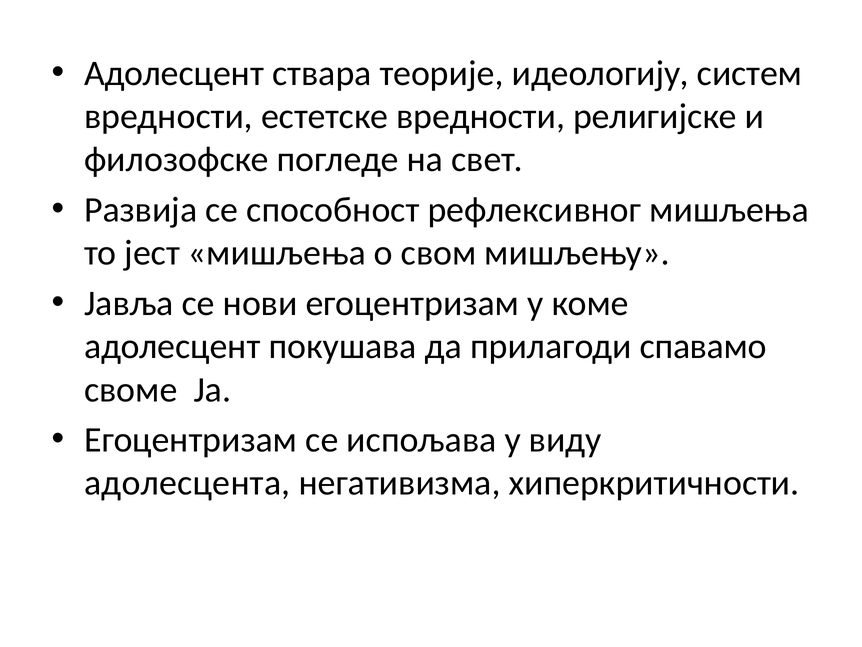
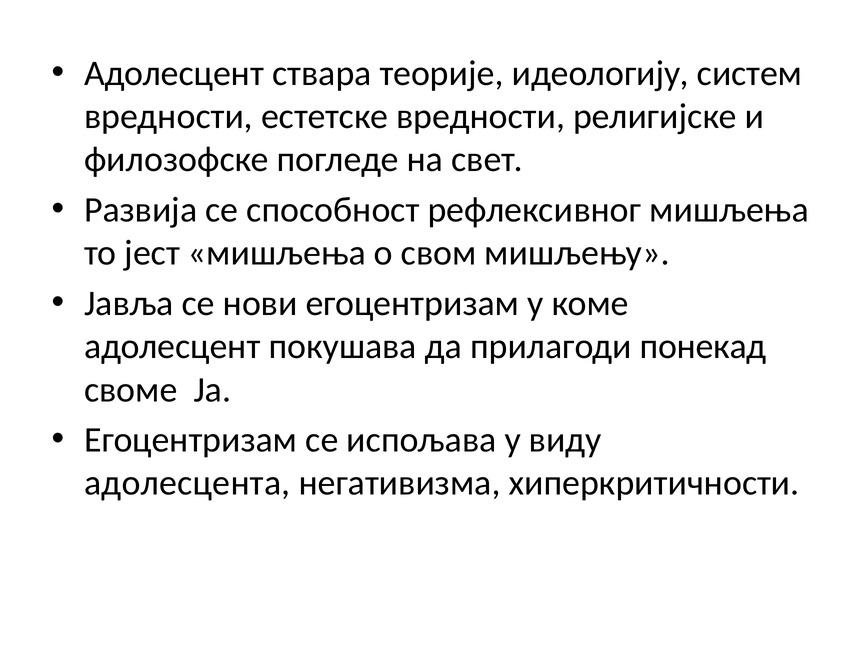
спавамо: спавамо -> понекад
